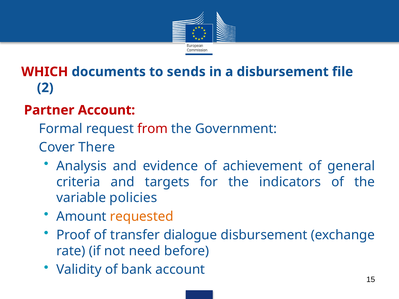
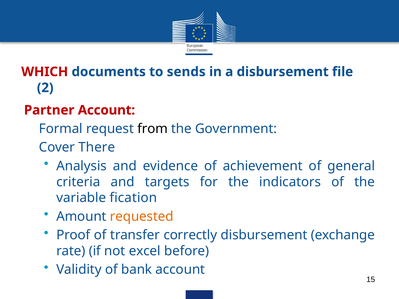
from colour: red -> black
policies: policies -> fication
dialogue: dialogue -> correctly
need: need -> excel
